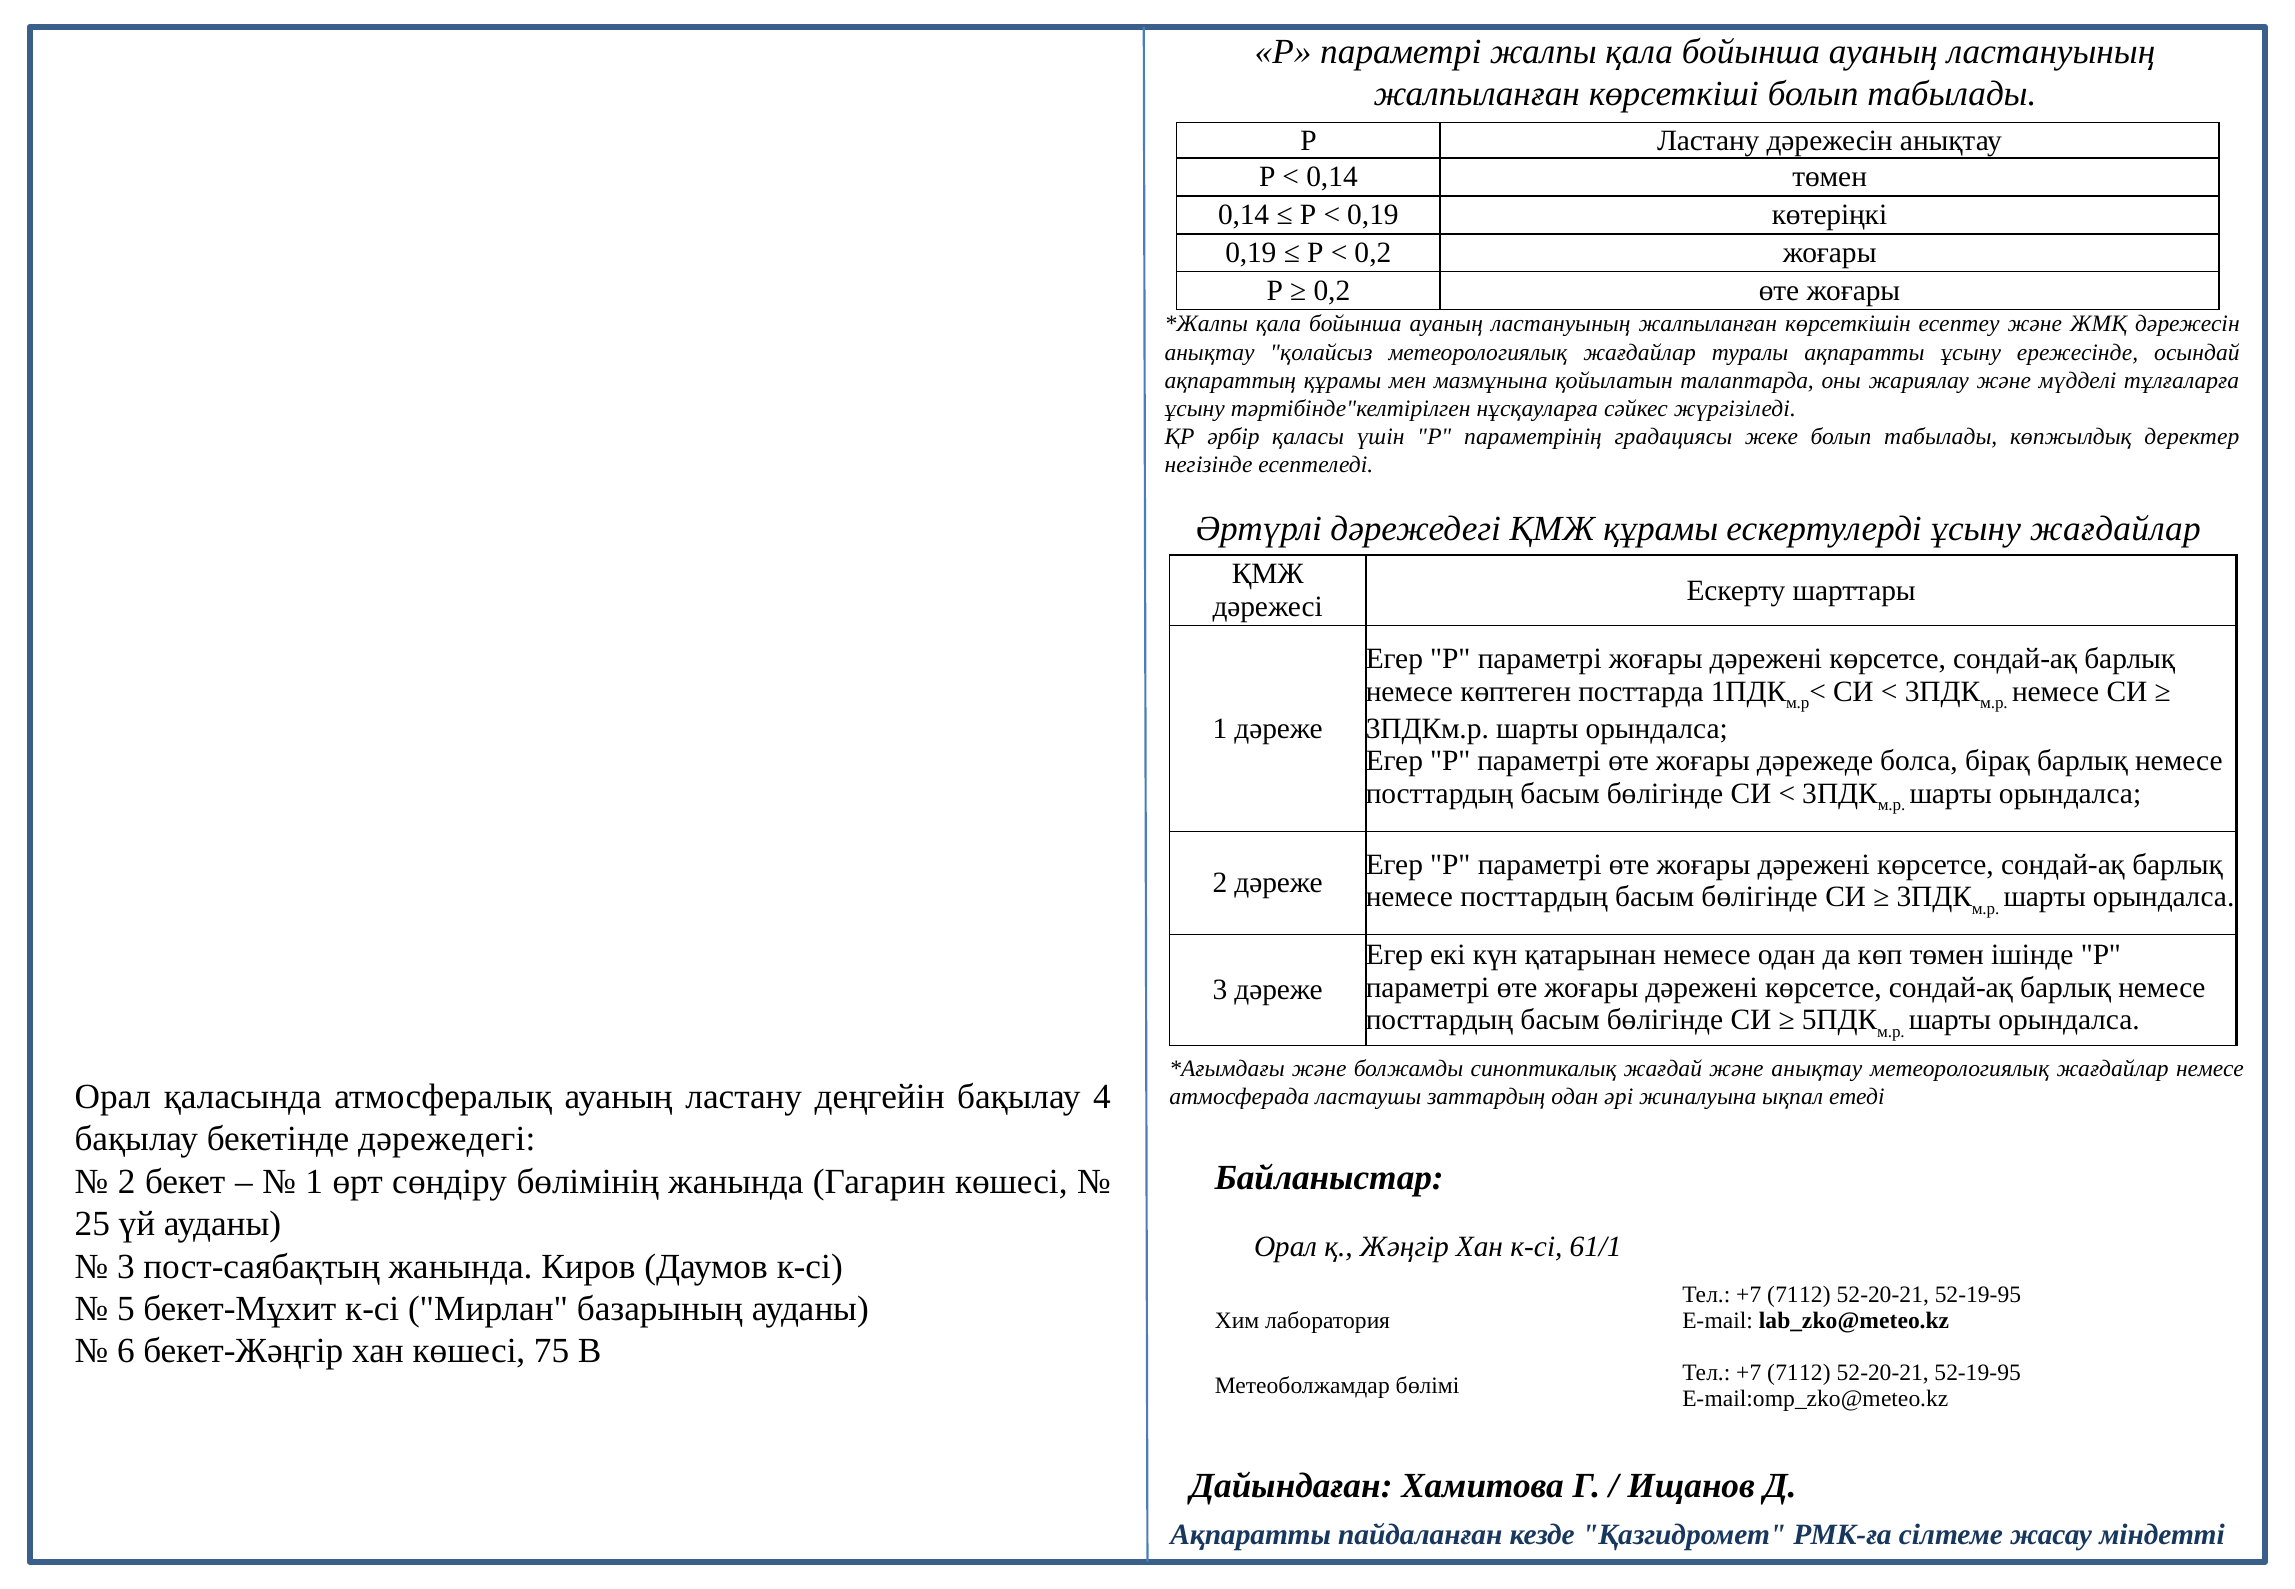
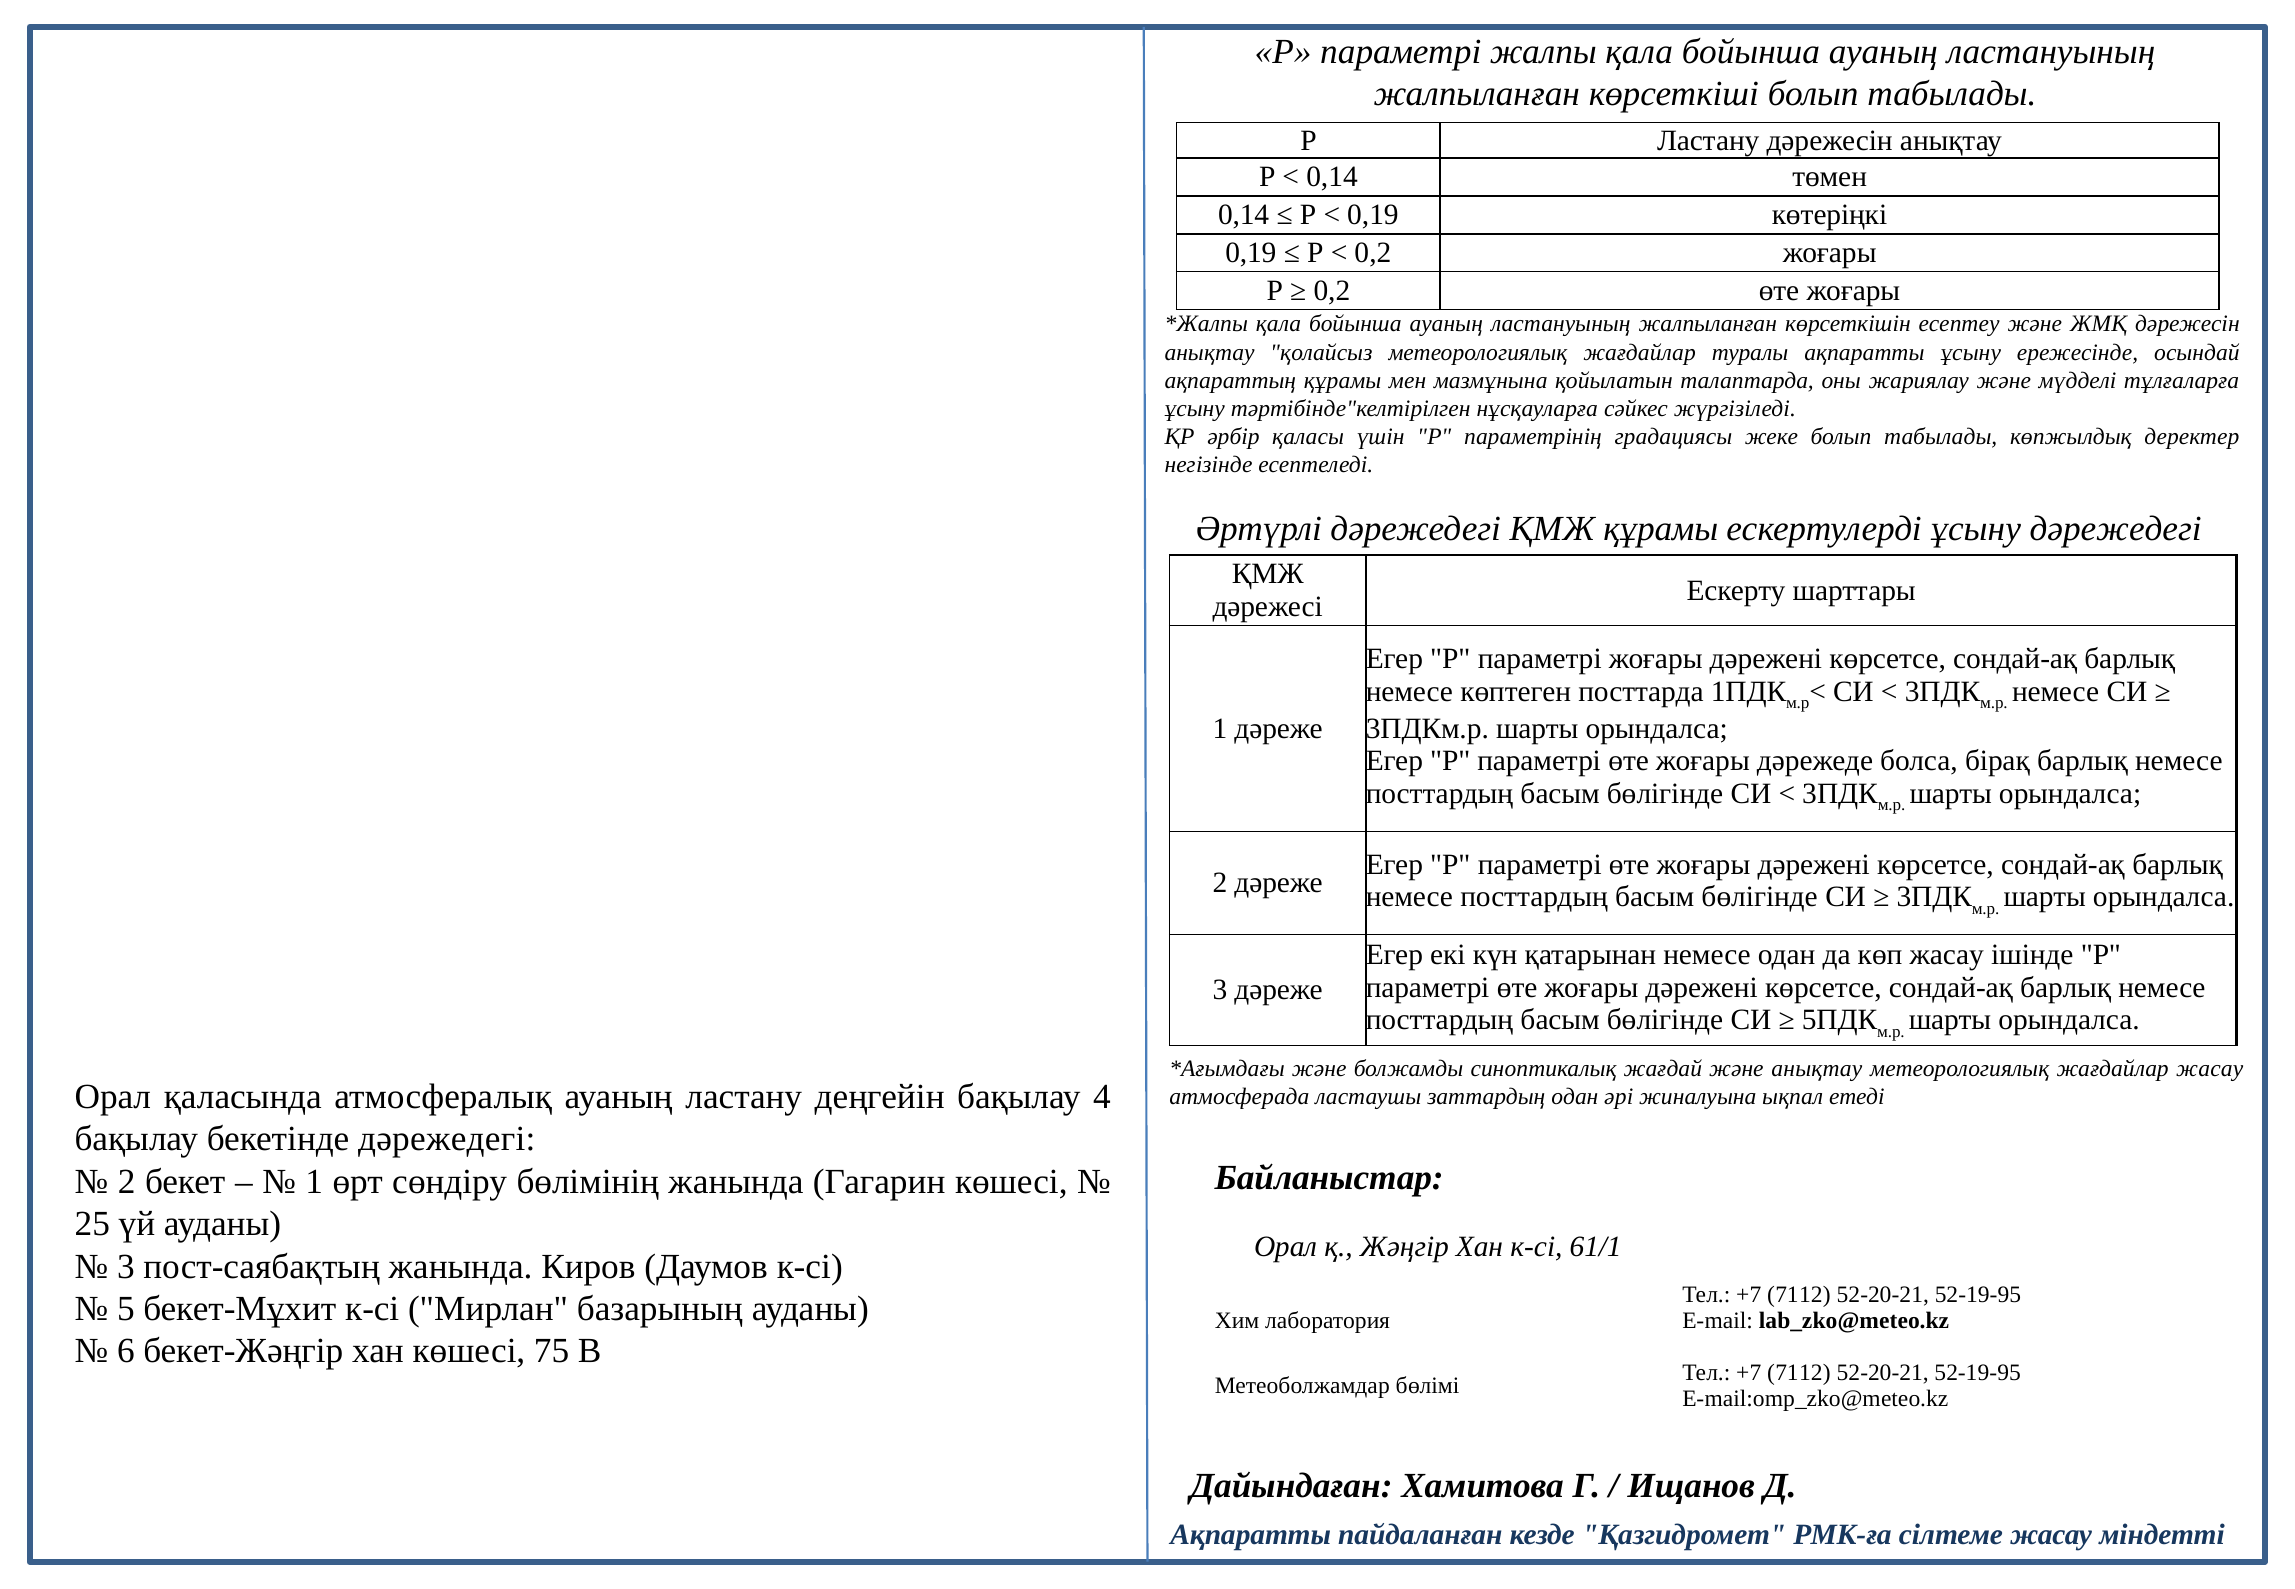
ұсыну жағдайлар: жағдайлар -> дәрежедегі
көп төмен: төмен -> жасау
жағдайлар немесе: немесе -> жасау
